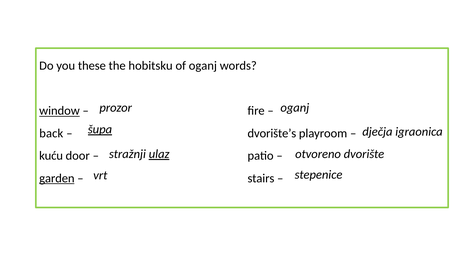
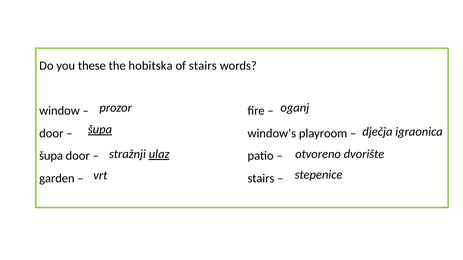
hobitsku: hobitsku -> hobitska
of oganj: oganj -> stairs
window underline: present -> none
back at (51, 134): back -> door
dvorište’s: dvorište’s -> window’s
kuću at (51, 156): kuću -> šupa
garden underline: present -> none
